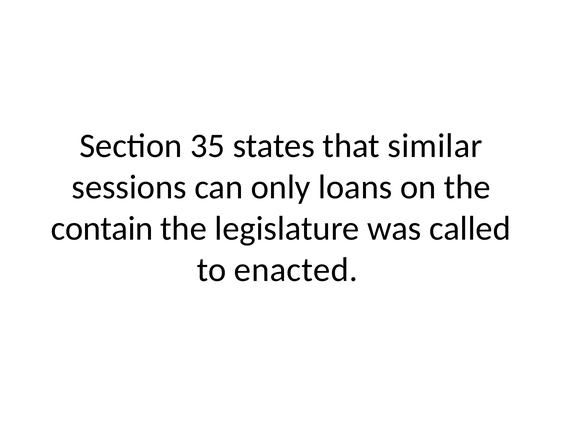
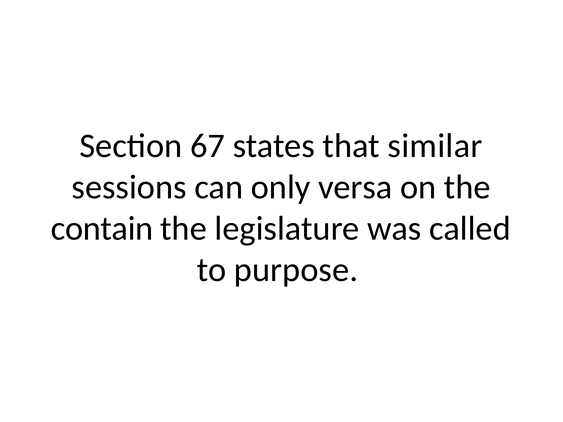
35: 35 -> 67
loans: loans -> versa
enacted: enacted -> purpose
